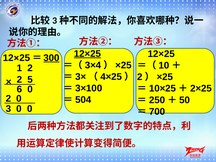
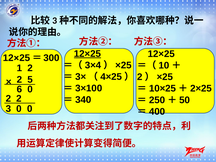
300 underline: present -> none
0 at (19, 99): 0 -> 2
504: 504 -> 340
700: 700 -> 400
